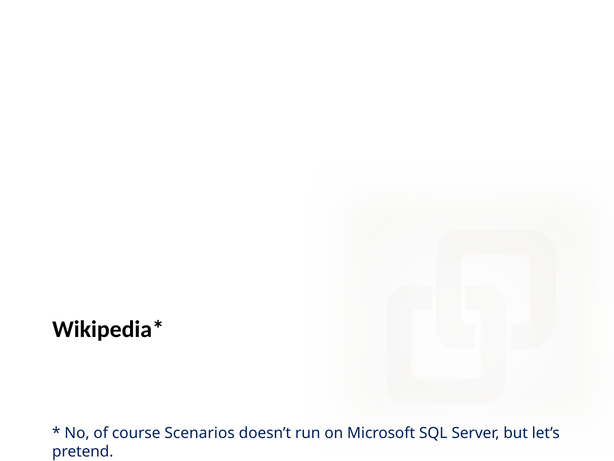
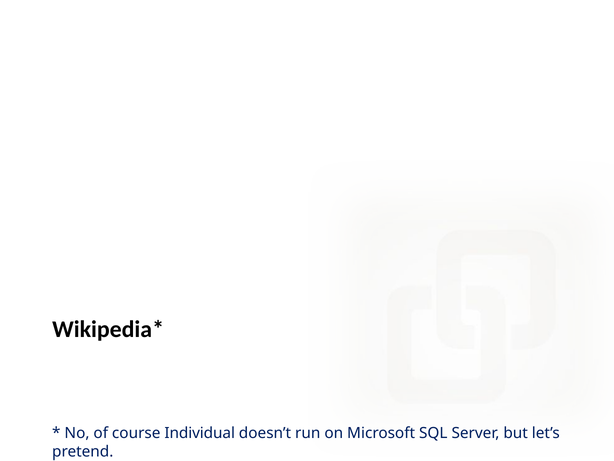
Scenarios: Scenarios -> Individual
